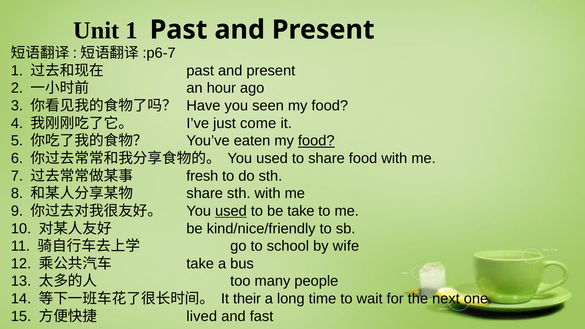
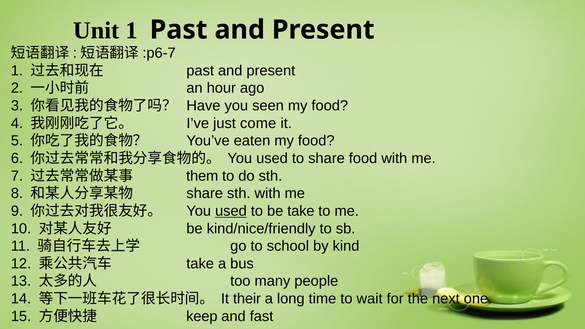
food at (316, 141) underline: present -> none
fresh: fresh -> them
wife: wife -> kind
lived: lived -> keep
